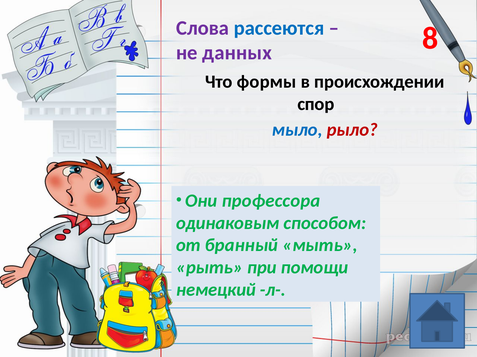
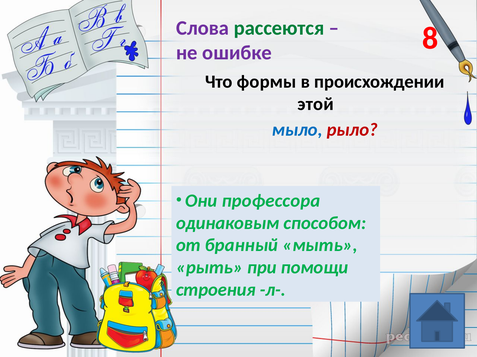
рассеются colour: blue -> green
данных: данных -> ошибке
спор: спор -> этой
немецкий: немецкий -> строения
